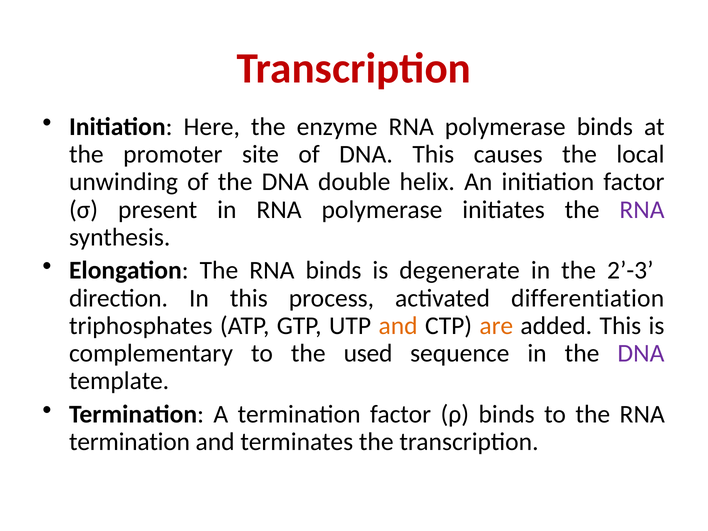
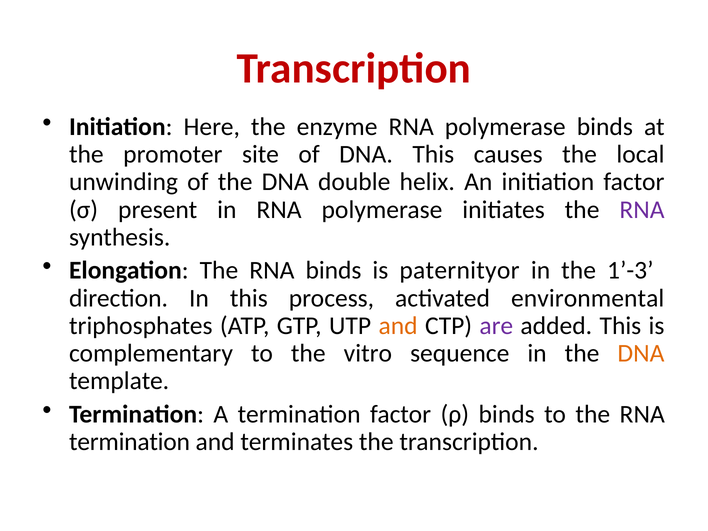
degenerate: degenerate -> paternityor
2’-3: 2’-3 -> 1’-3
differentiation: differentiation -> environmental
are colour: orange -> purple
used: used -> vitro
DNA at (641, 353) colour: purple -> orange
